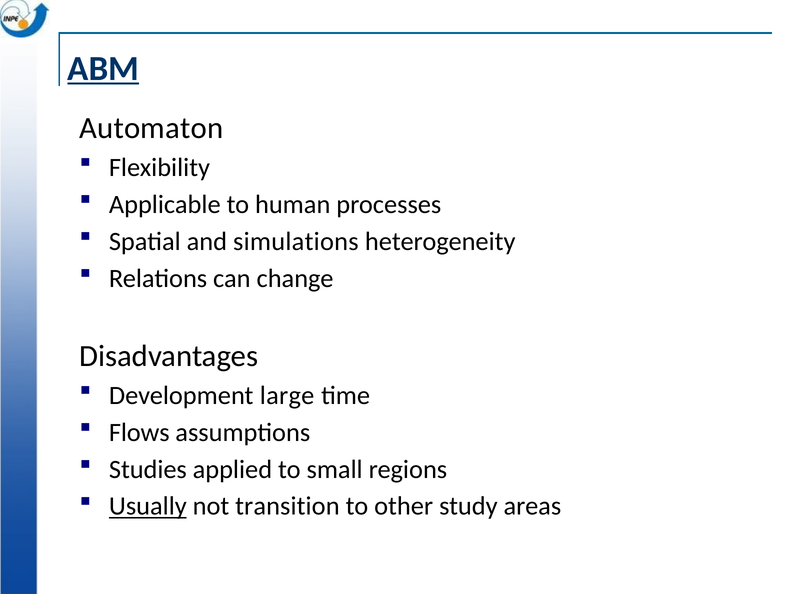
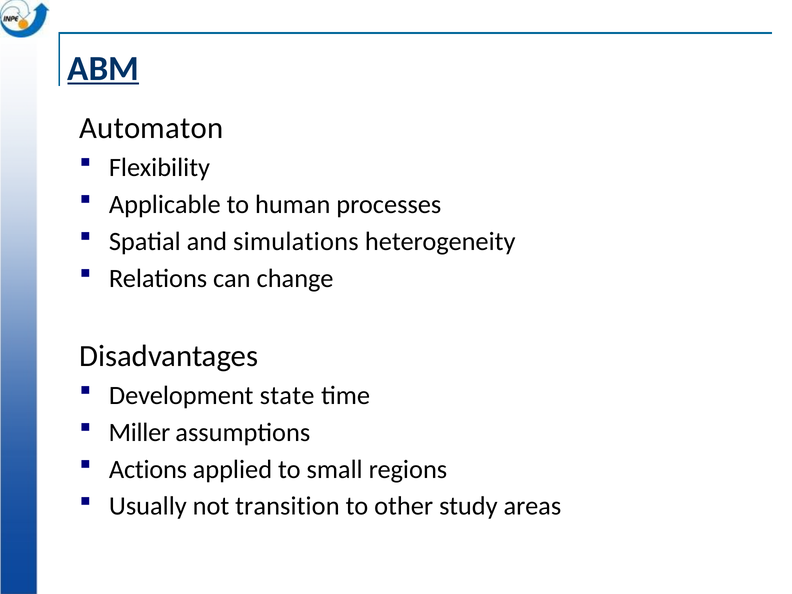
large: large -> state
Flows: Flows -> Miller
Studies: Studies -> Actions
Usually underline: present -> none
